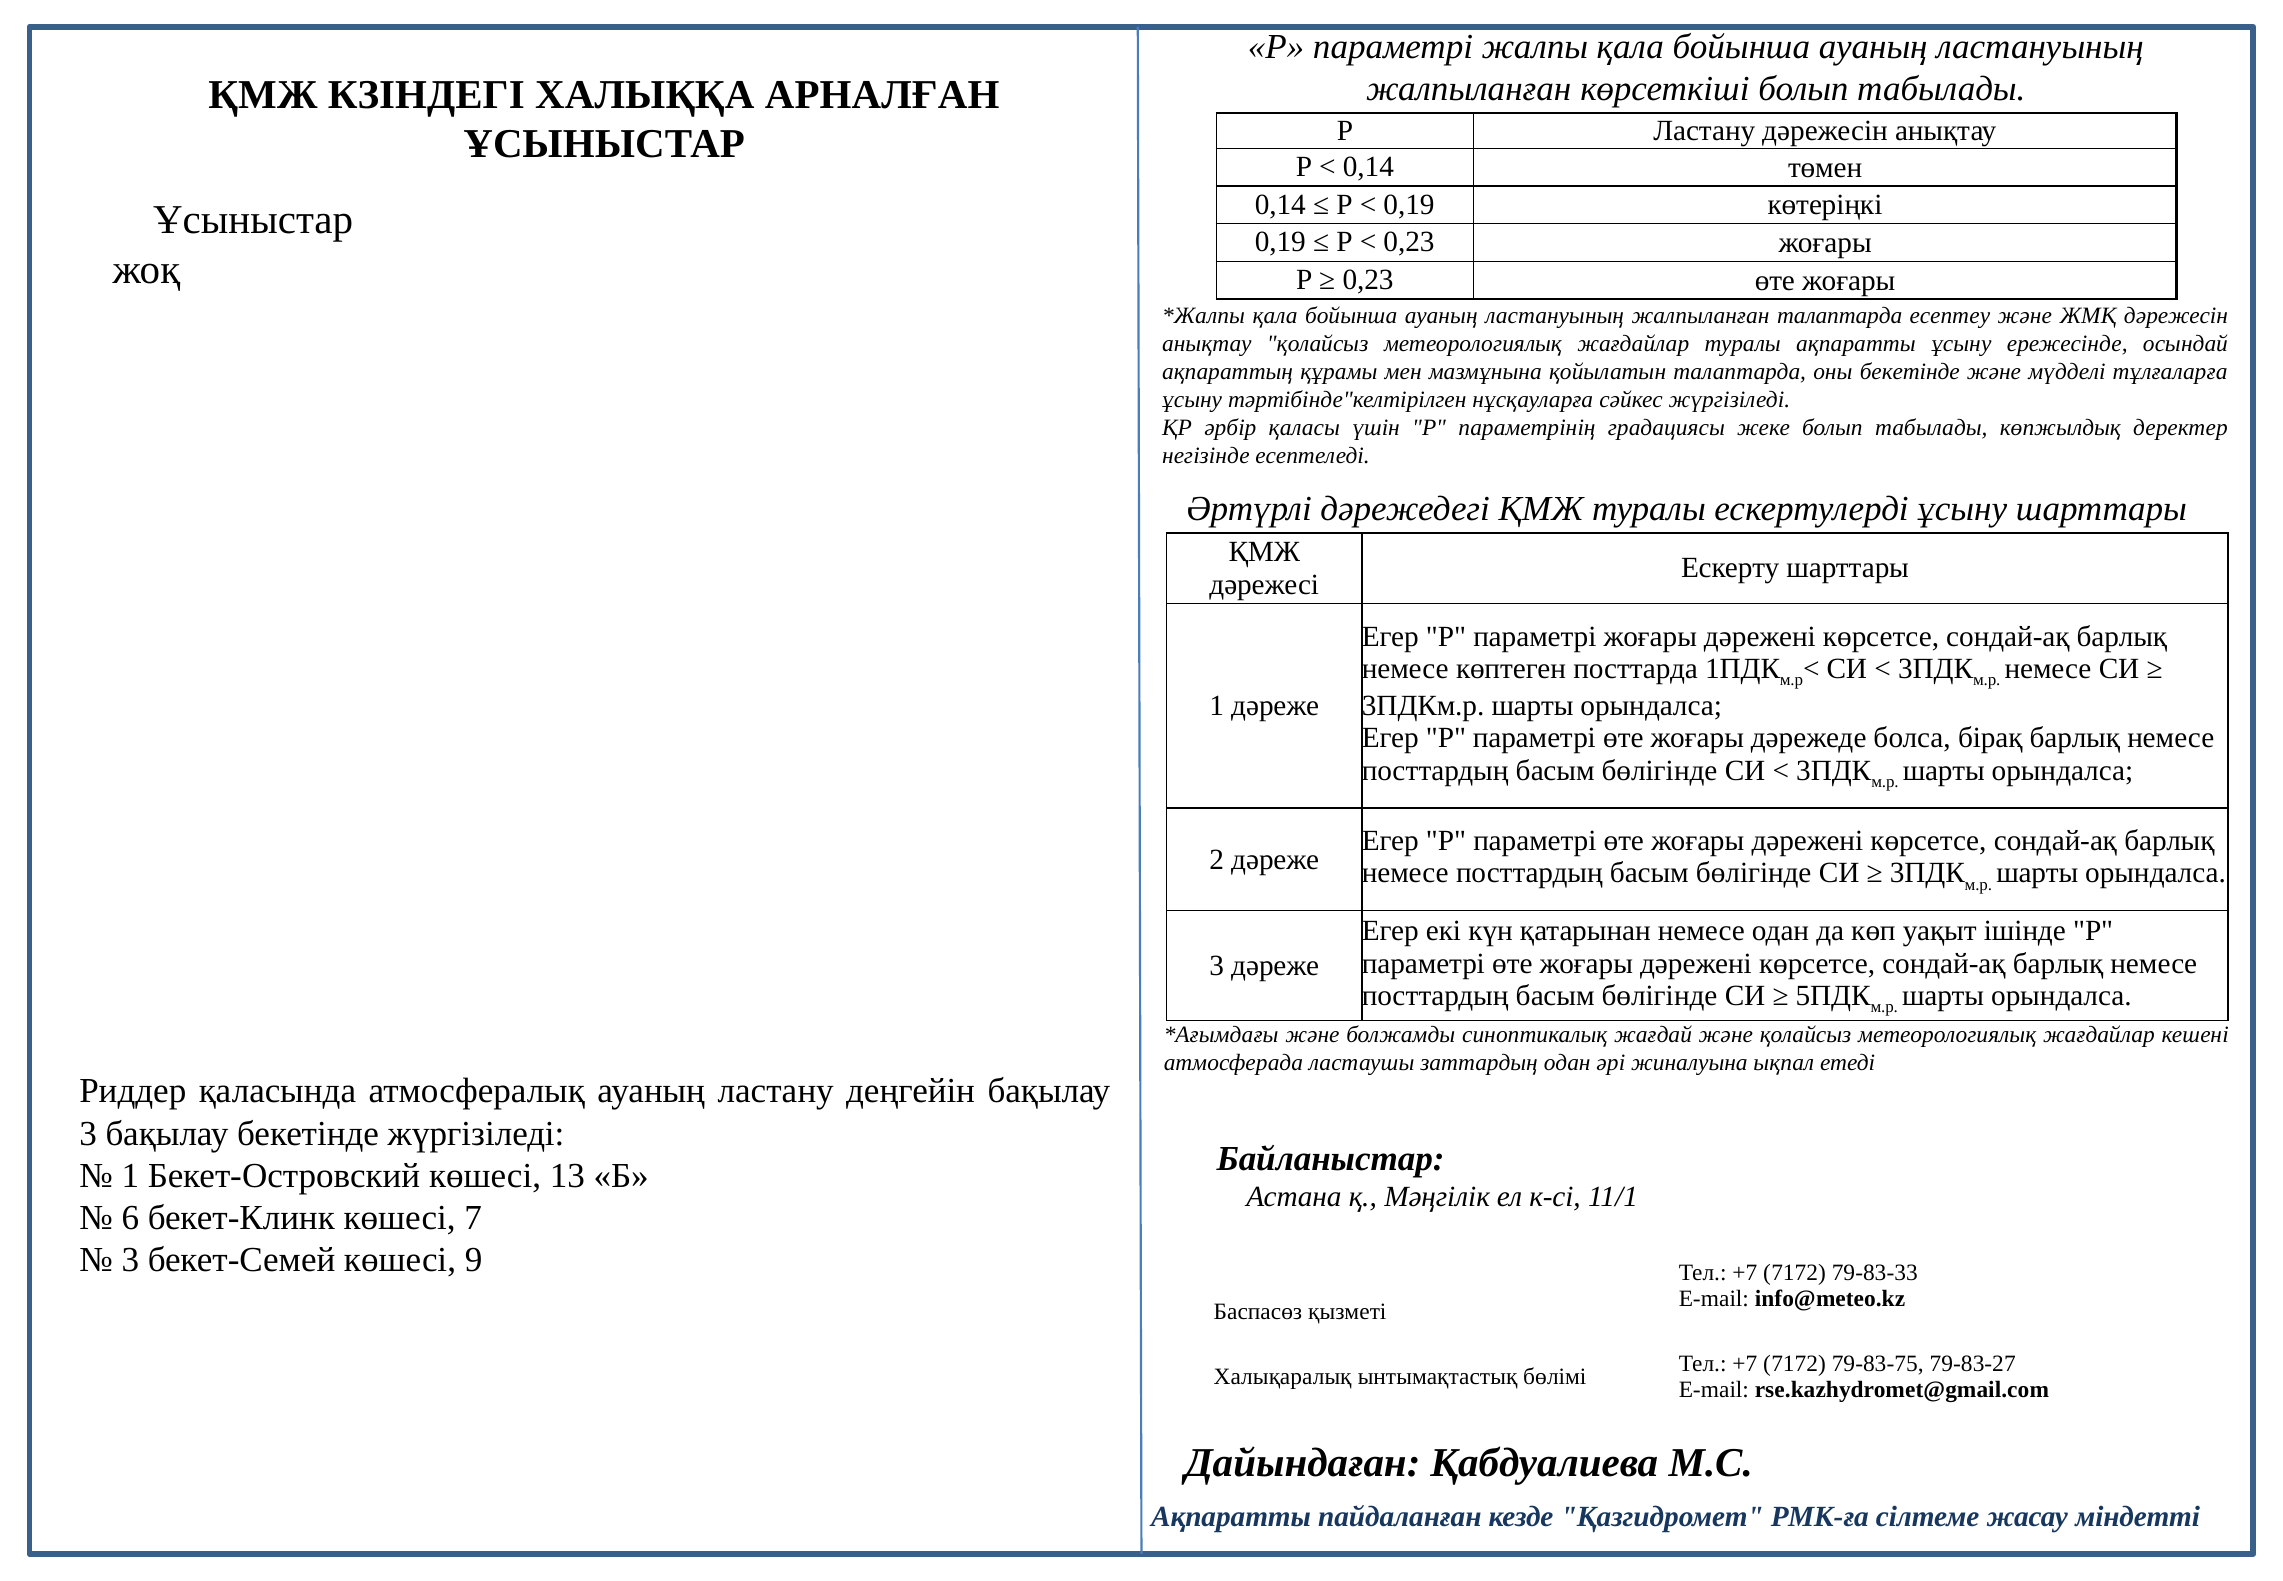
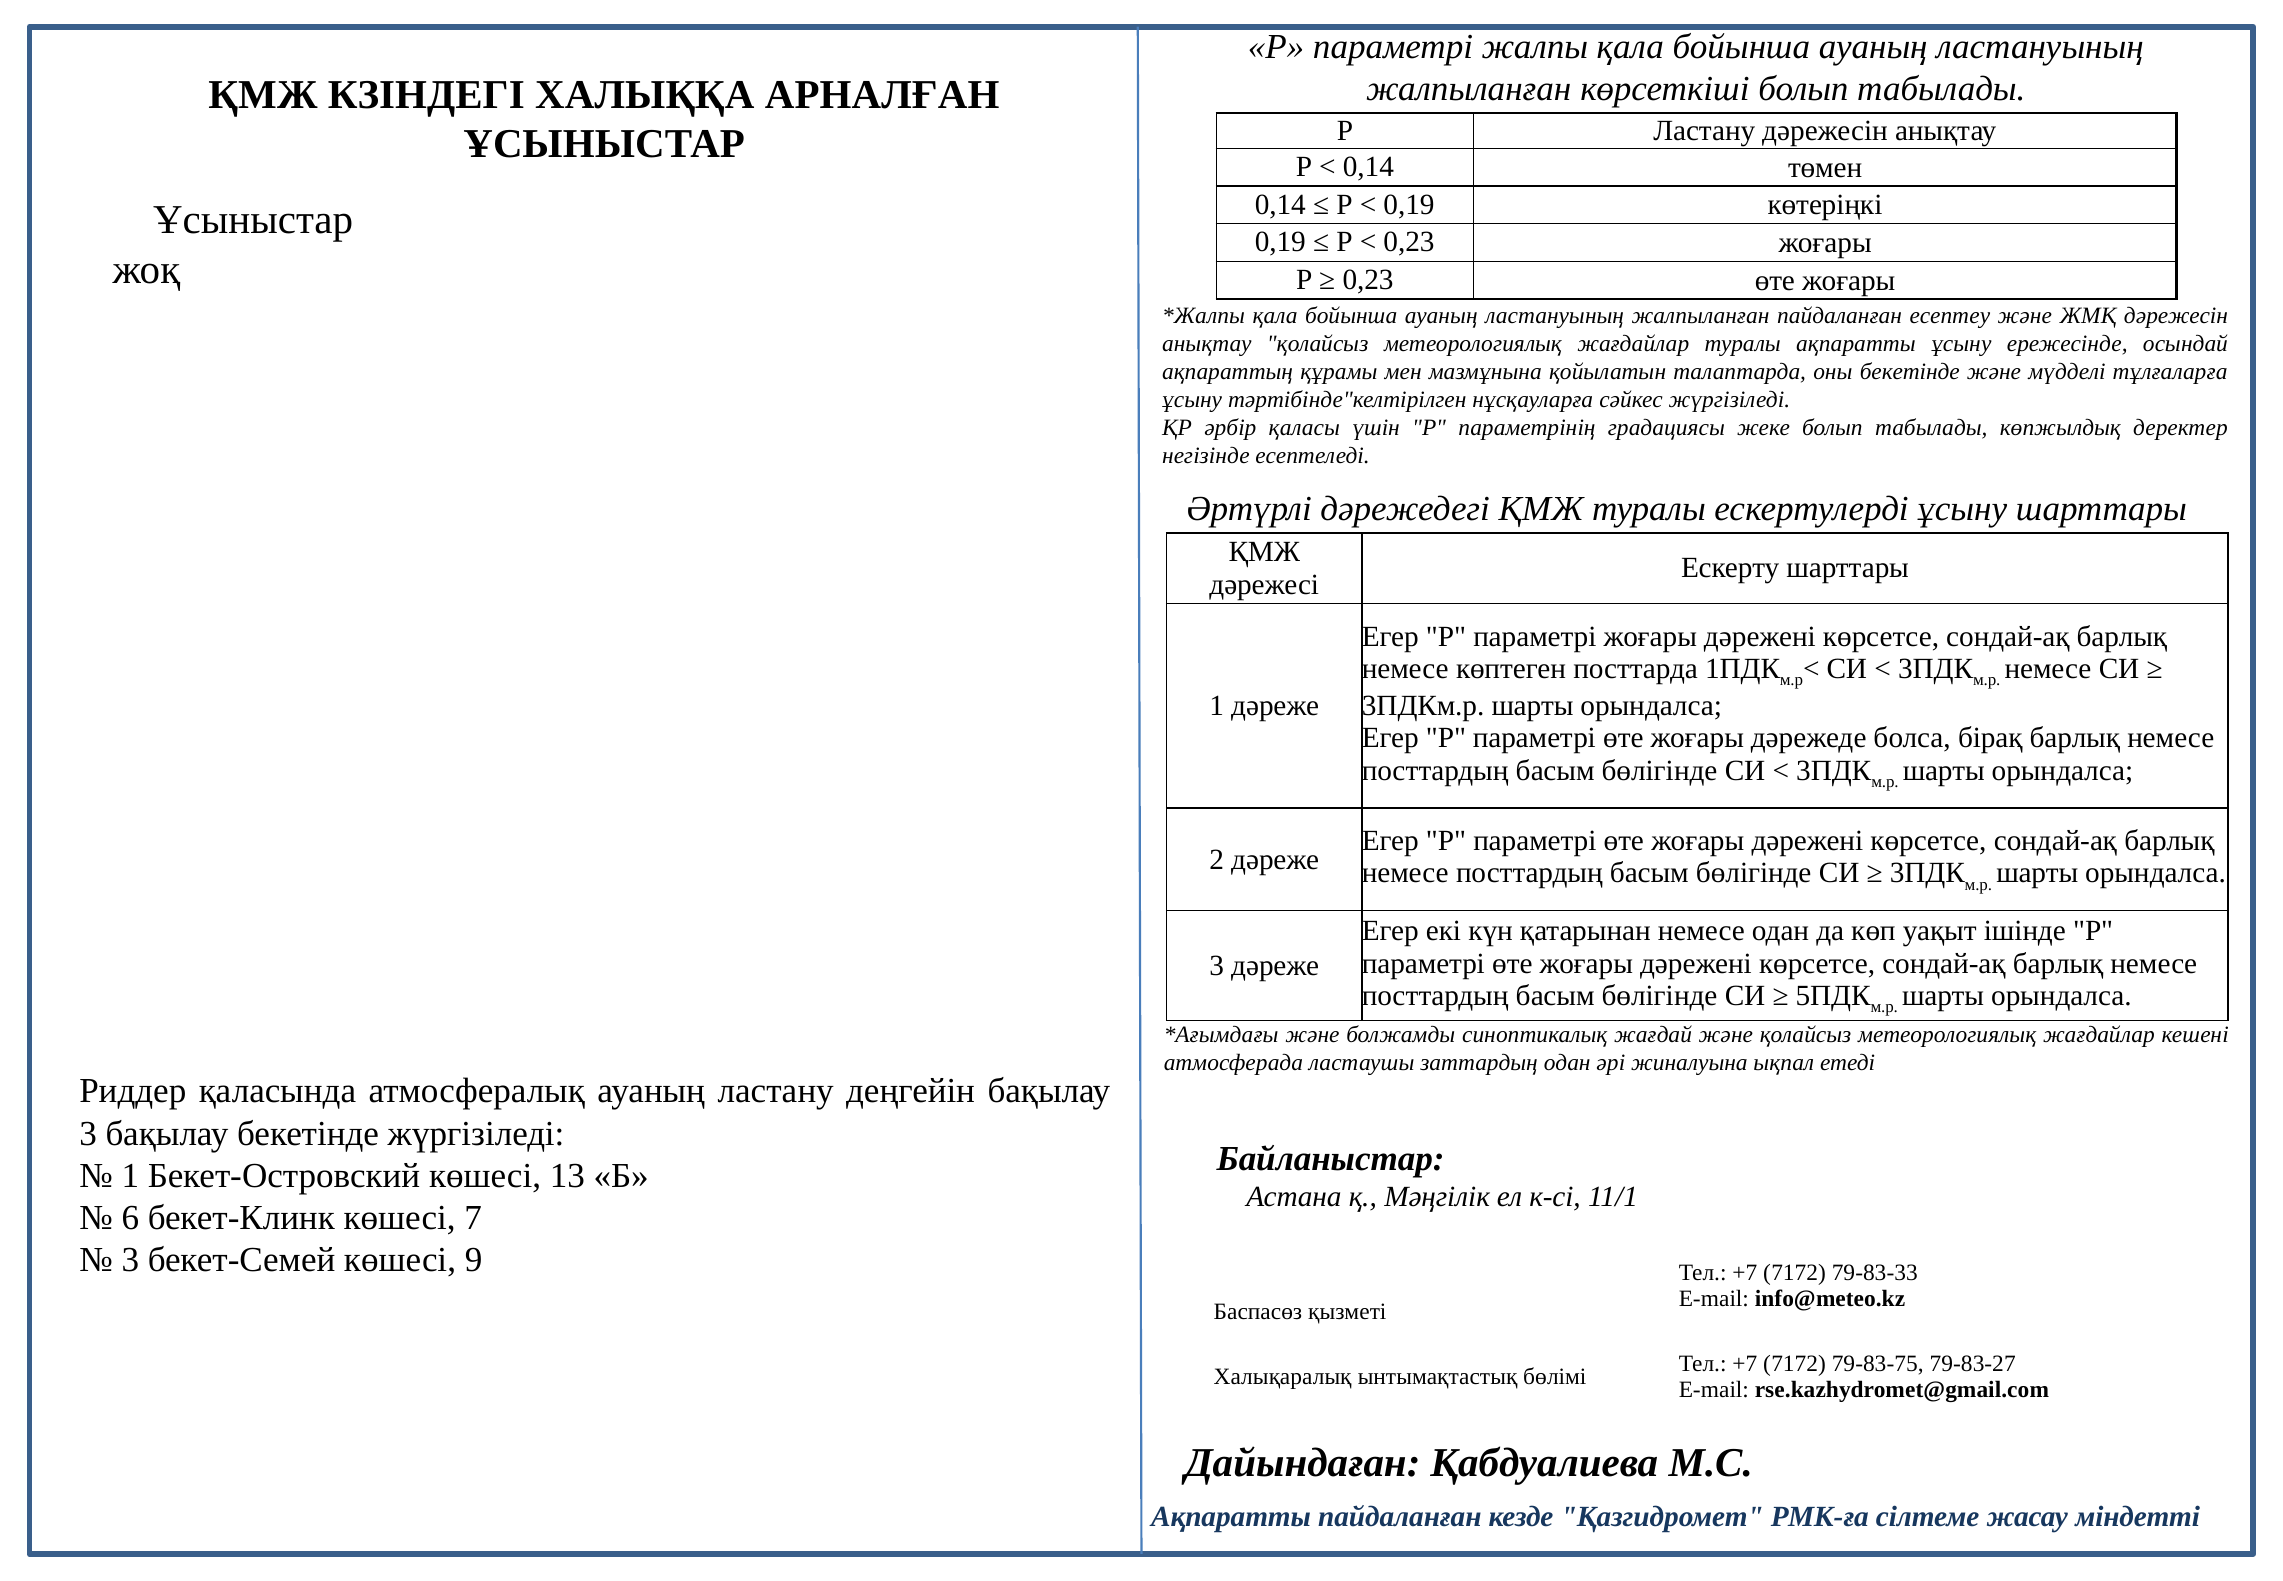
жалпыланған талаптарда: талаптарда -> пайдаланған
